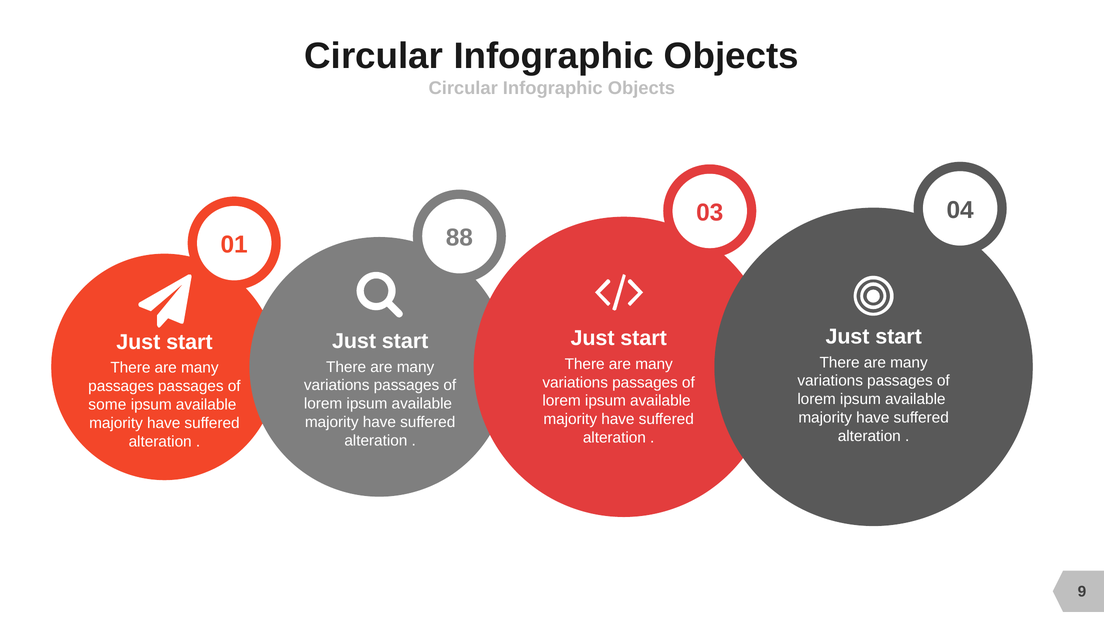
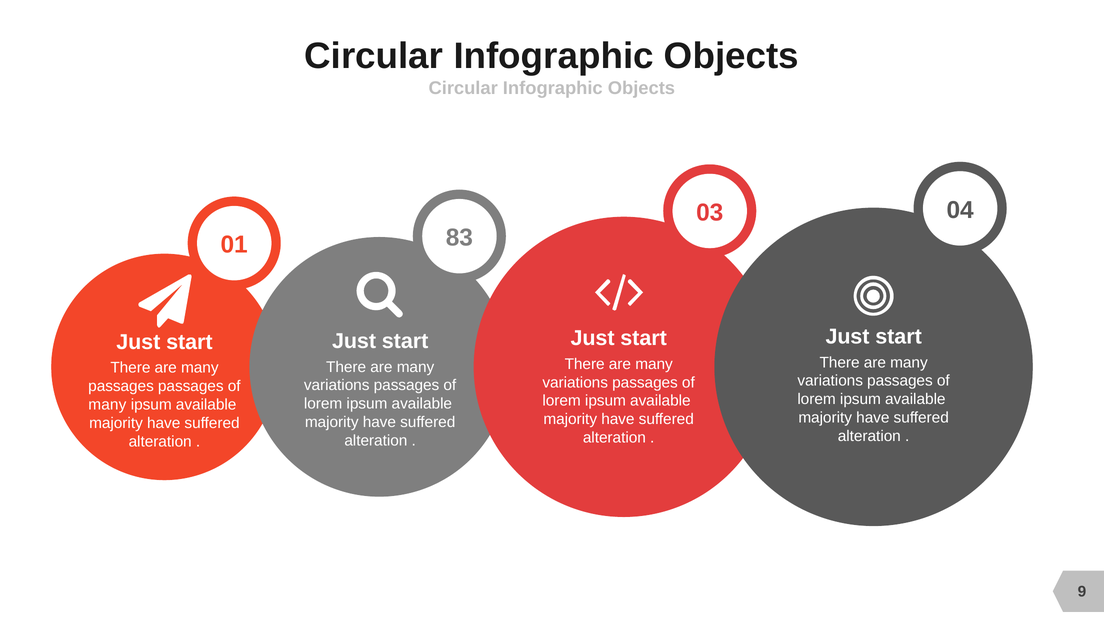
88: 88 -> 83
some at (107, 405): some -> many
